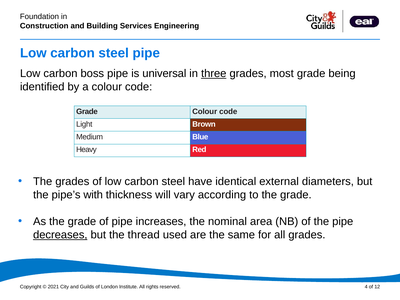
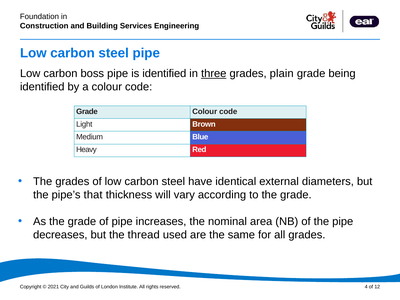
is universal: universal -> identified
most: most -> plain
with: with -> that
decreases underline: present -> none
